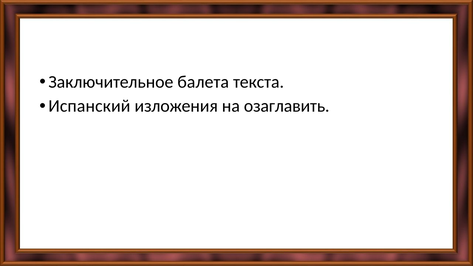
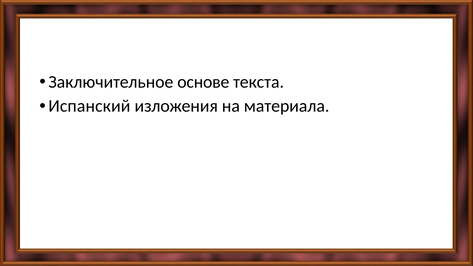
балета: балета -> основе
озаглавить: озаглавить -> материала
